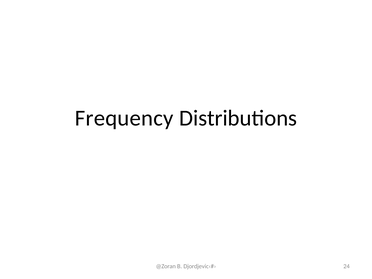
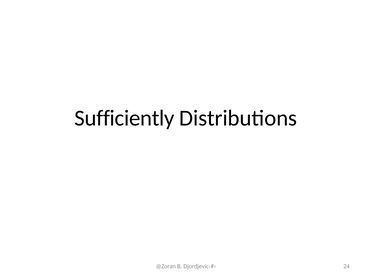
Frequency: Frequency -> Sufficiently
